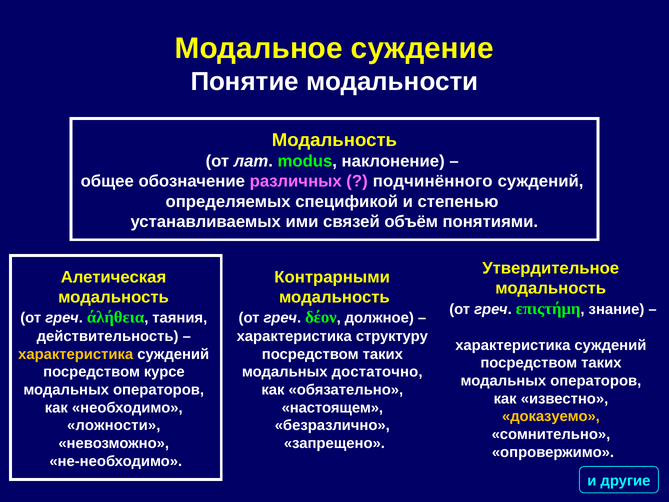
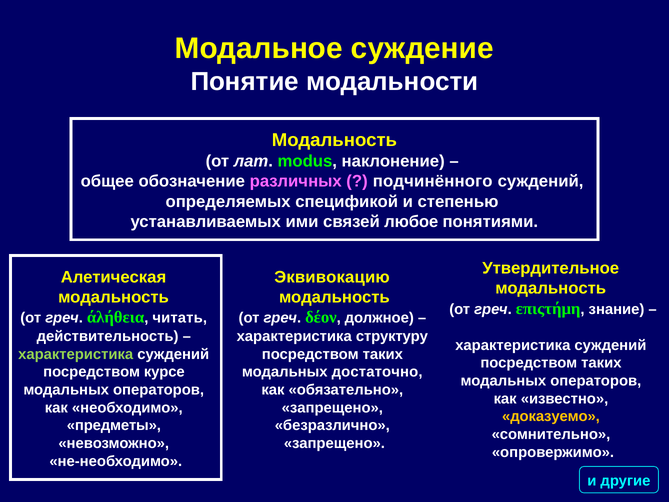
объём: объём -> любое
Контрарными: Контрарными -> Эквивокацию
таяния: таяния -> читать
характеристика at (76, 354) colour: yellow -> light green
настоящем at (332, 407): настоящем -> запрещено
ложности: ложности -> предметы
